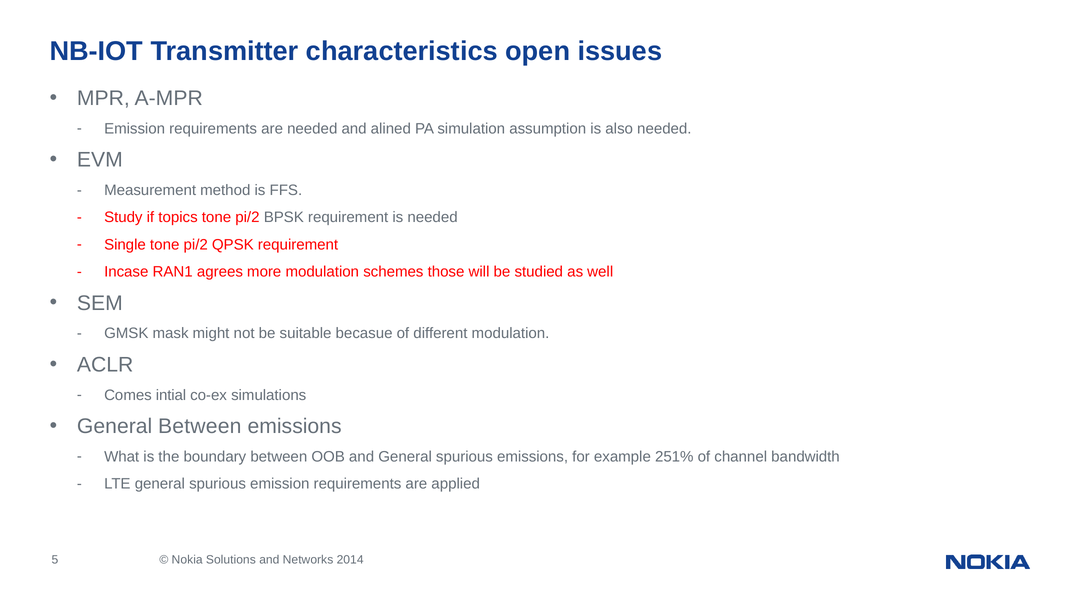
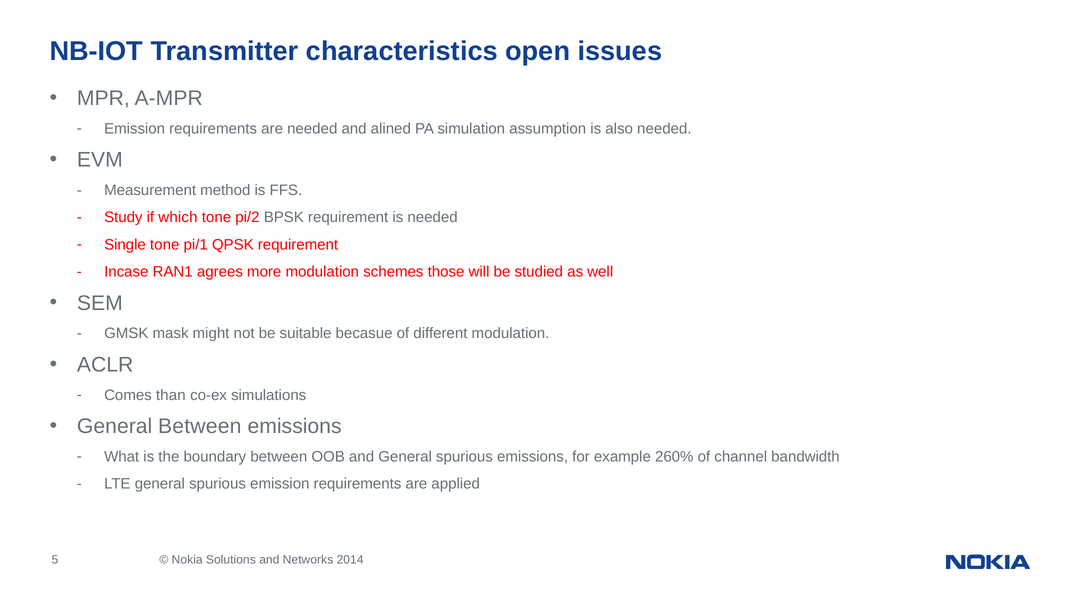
topics: topics -> which
Single tone pi/2: pi/2 -> pi/1
intial: intial -> than
251%: 251% -> 260%
